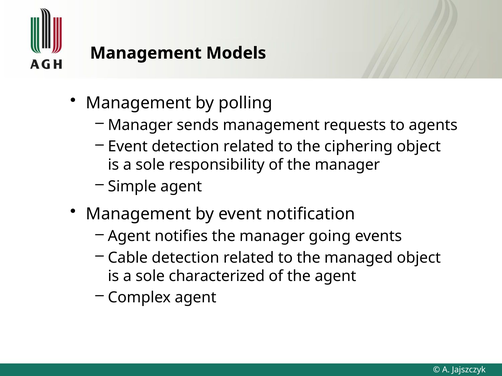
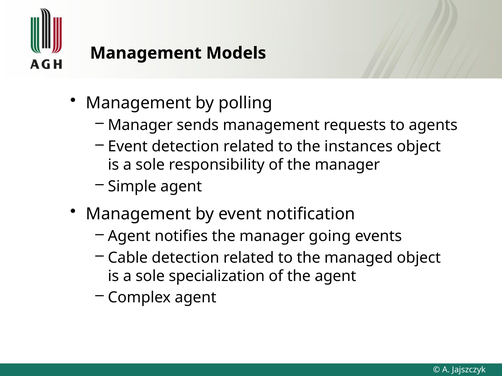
ciphering: ciphering -> instances
characterized: characterized -> specialization
